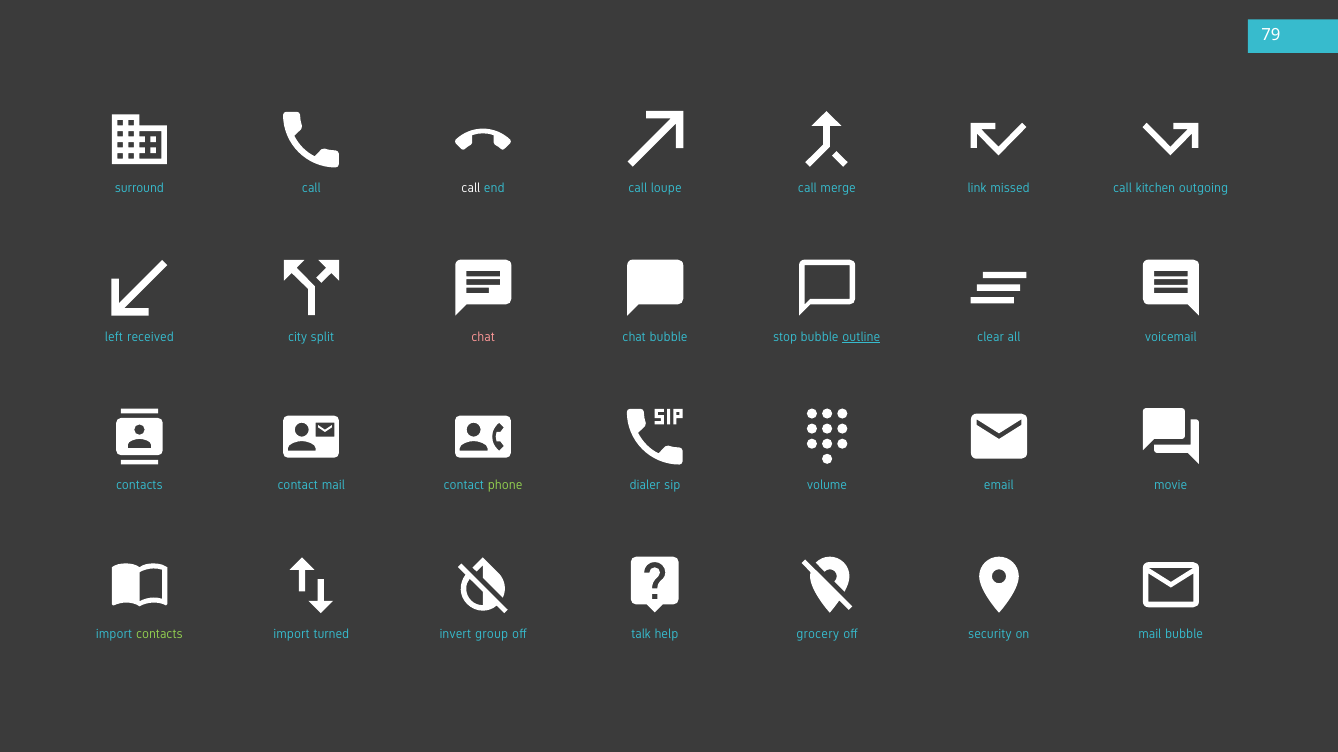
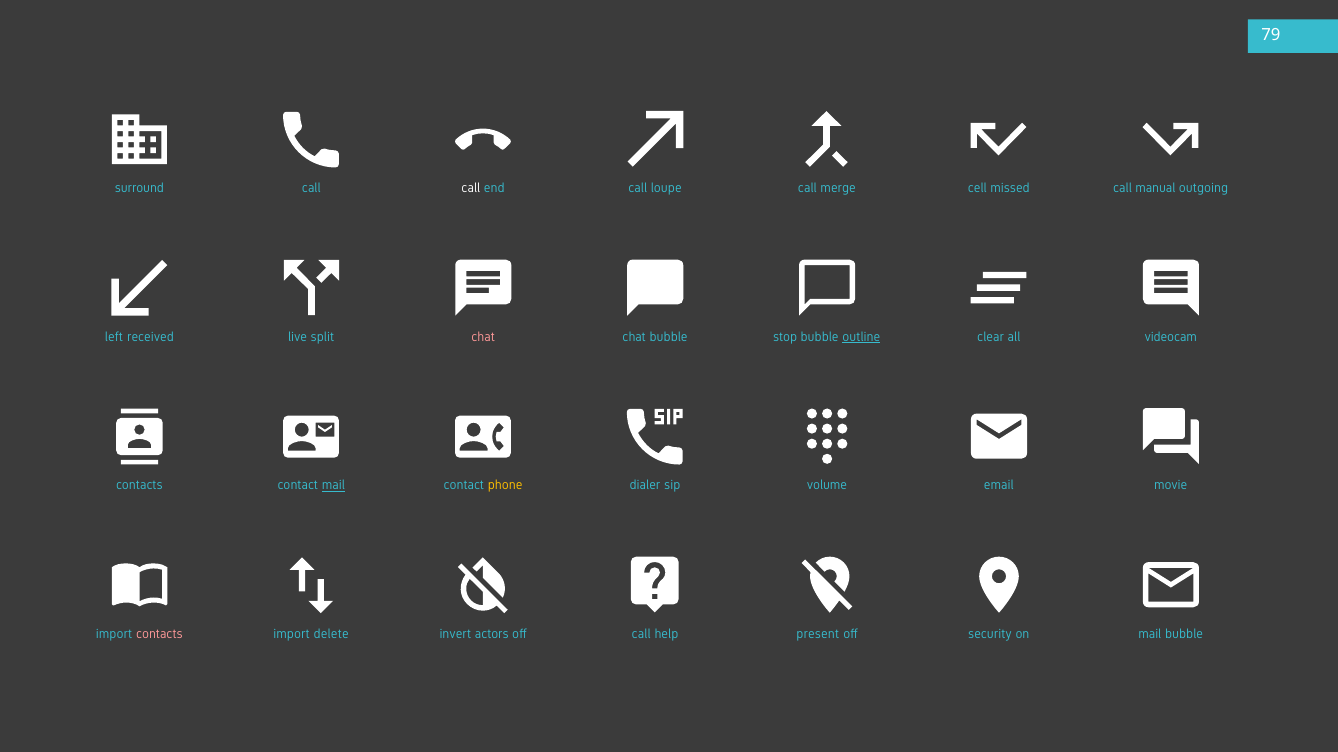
link: link -> cell
kitchen: kitchen -> manual
city: city -> live
voicemail: voicemail -> videocam
mail at (333, 486) underline: none -> present
phone colour: light green -> yellow
contacts at (159, 635) colour: light green -> pink
turned: turned -> delete
group: group -> actors
off talk: talk -> call
grocery: grocery -> present
